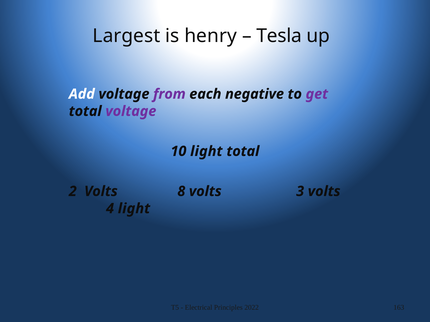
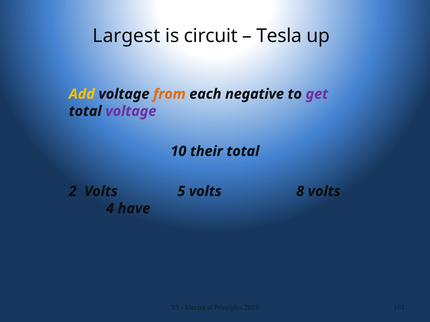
henry: henry -> circuit
Add colour: white -> yellow
from colour: purple -> orange
10 light: light -> their
8: 8 -> 5
3: 3 -> 8
4 light: light -> have
